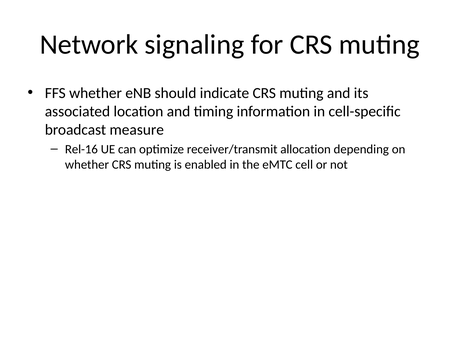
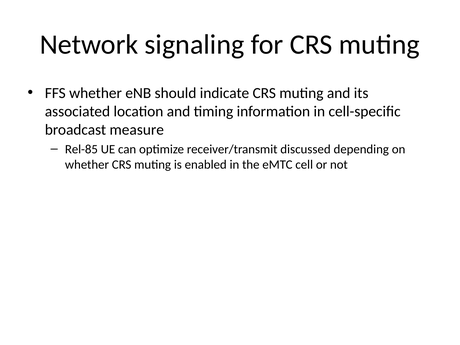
Rel-16: Rel-16 -> Rel-85
allocation: allocation -> discussed
